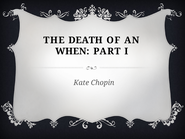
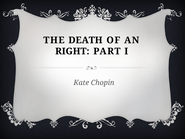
WHEN: WHEN -> RIGHT
